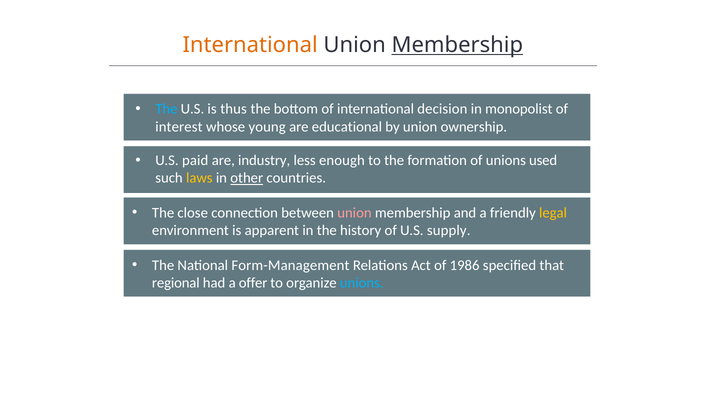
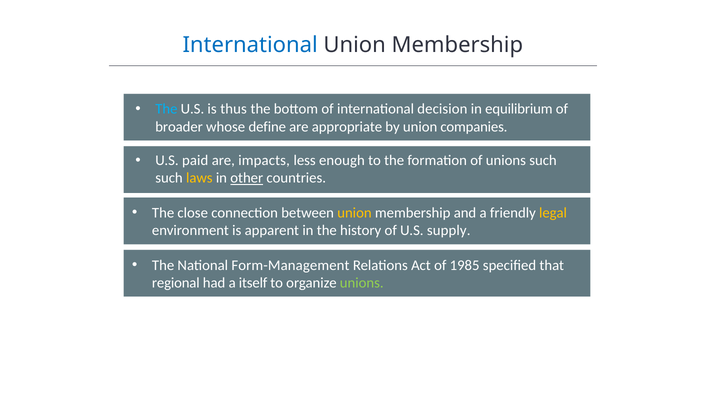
International at (250, 45) colour: orange -> blue
Membership at (457, 45) underline: present -> none
monopolist: monopolist -> equilibrium
interest: interest -> broader
young: young -> define
educational: educational -> appropriate
ownership: ownership -> companies
industry: industry -> impacts
unions used: used -> such
union at (354, 213) colour: pink -> yellow
1986: 1986 -> 1985
offer: offer -> itself
unions at (362, 283) colour: light blue -> light green
